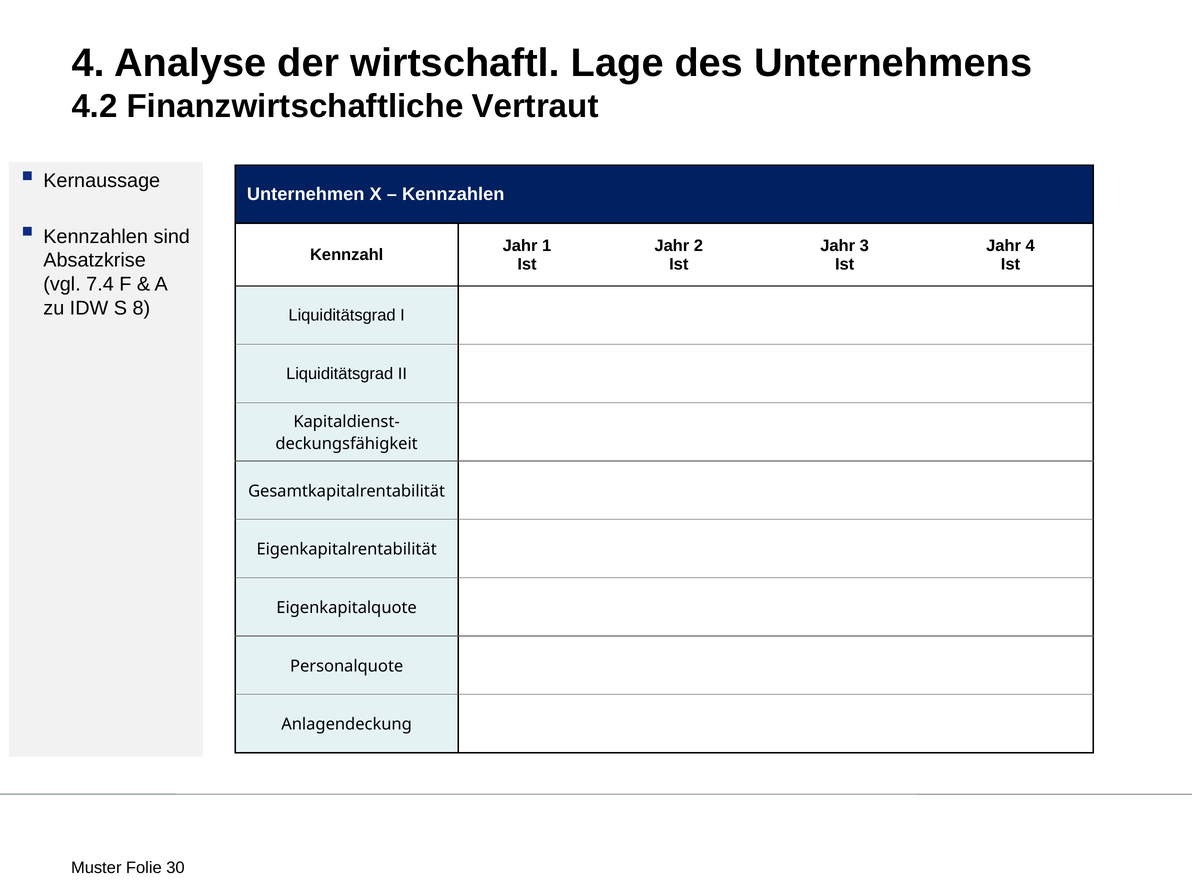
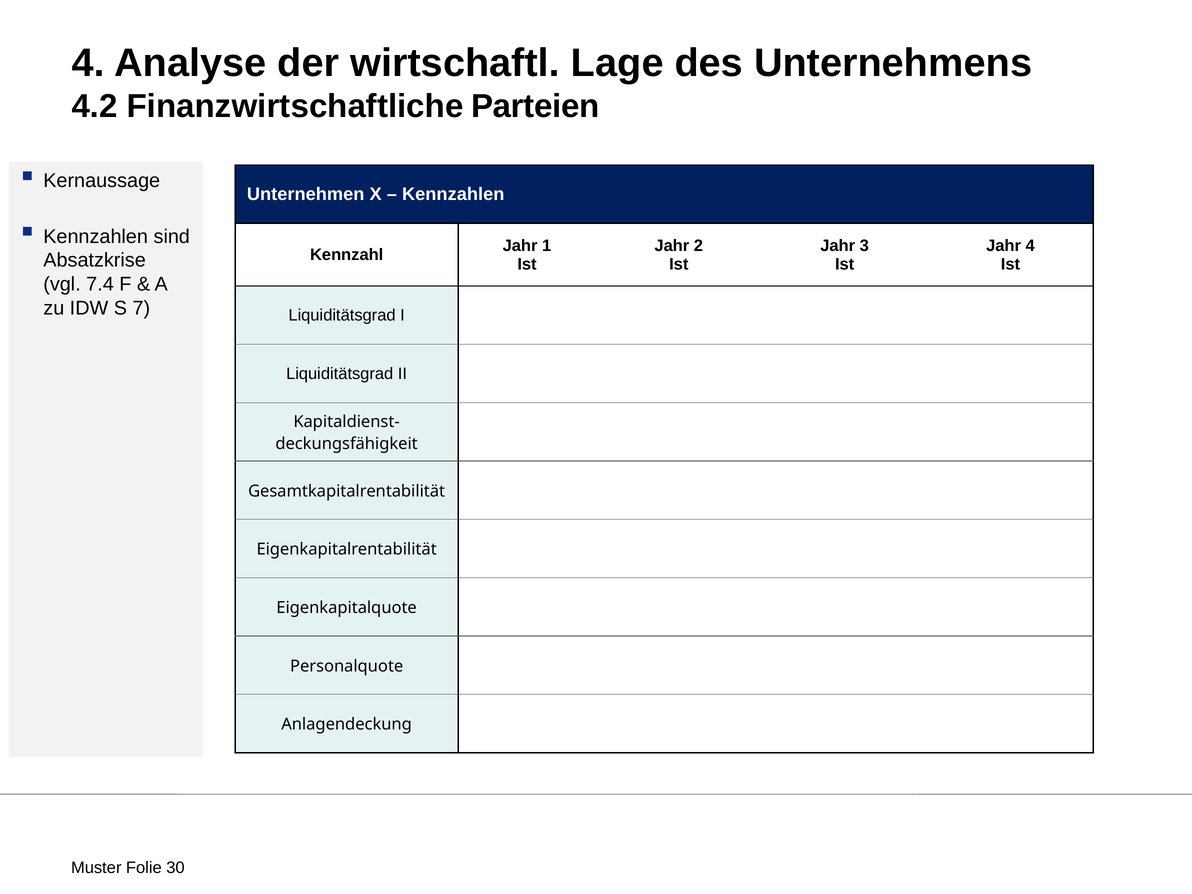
Vertraut: Vertraut -> Parteien
8: 8 -> 7
